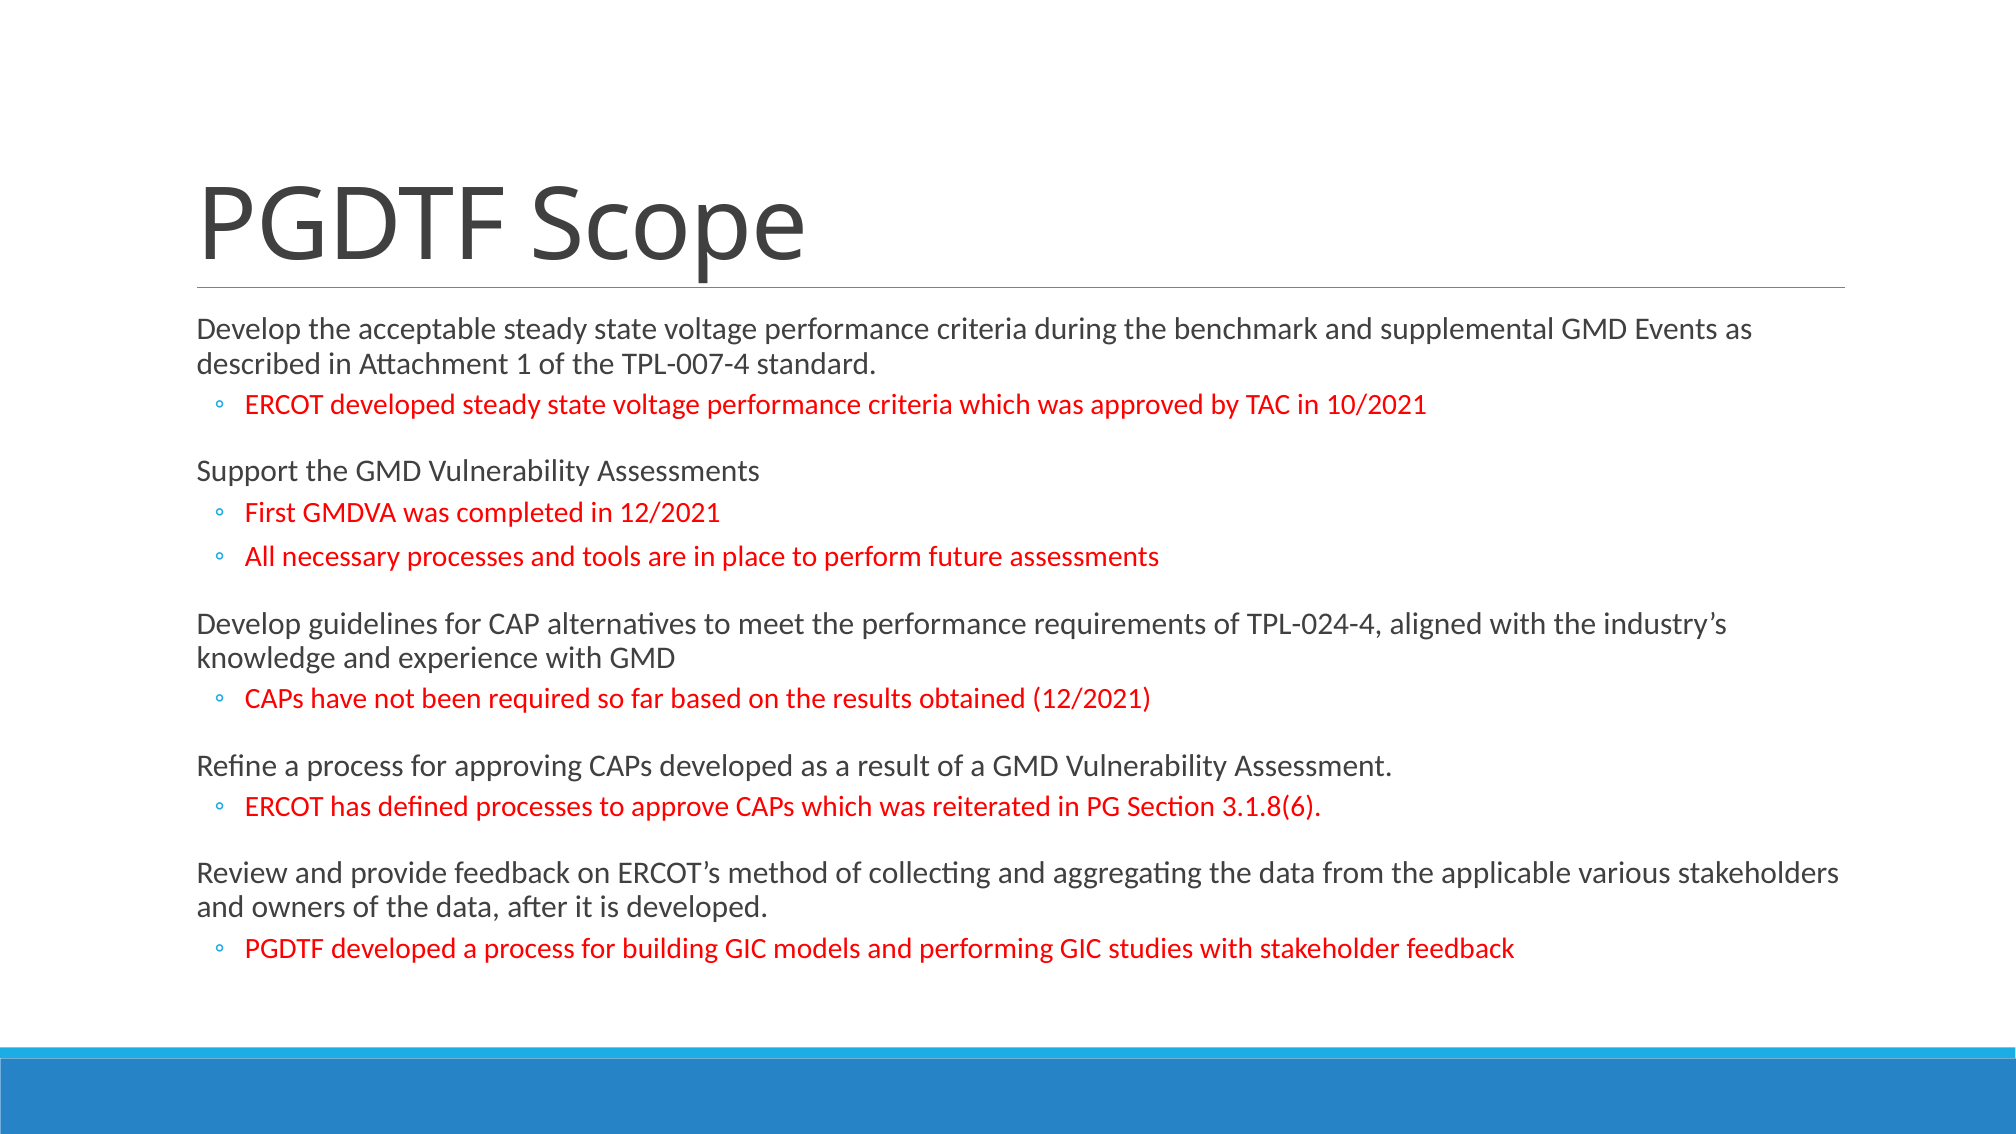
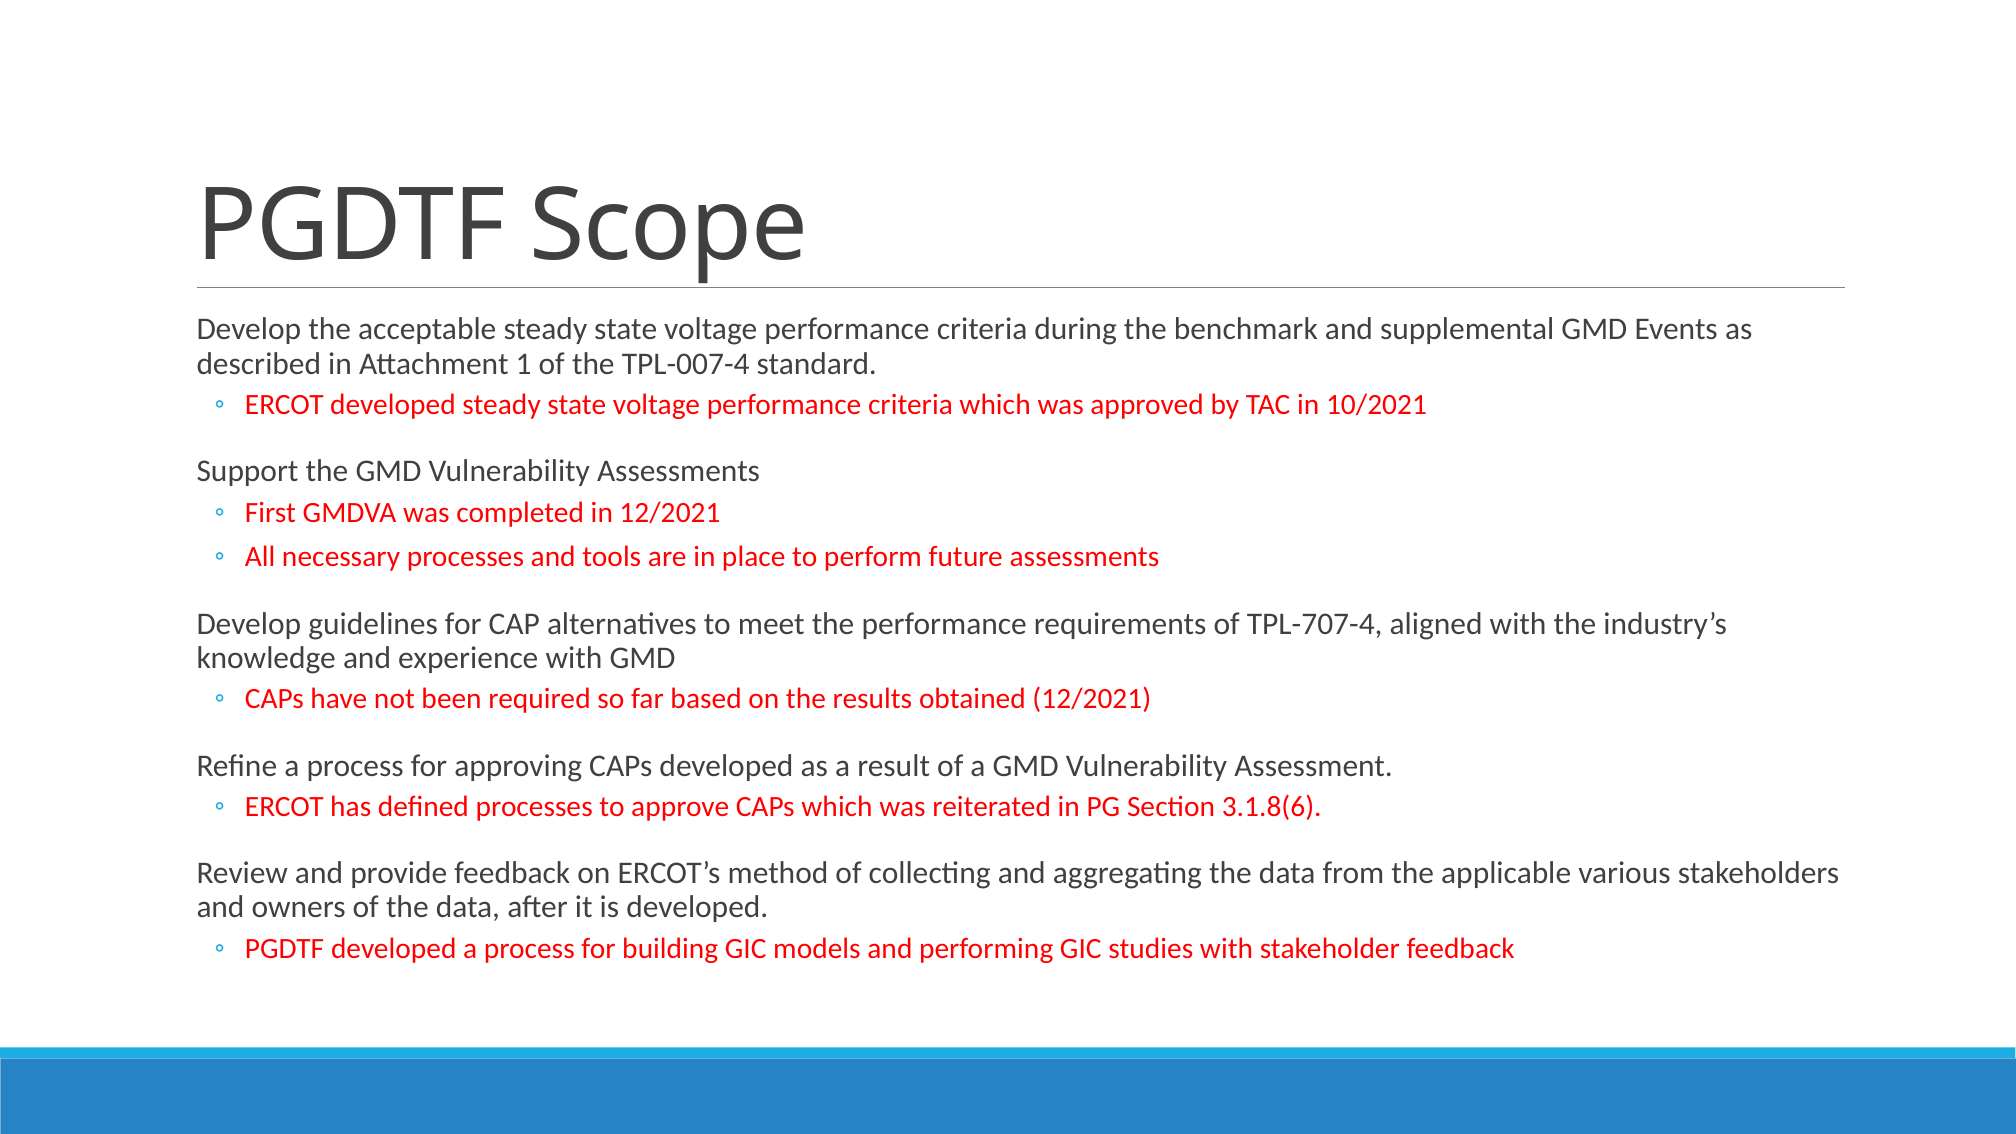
TPL-024-4: TPL-024-4 -> TPL-707-4
